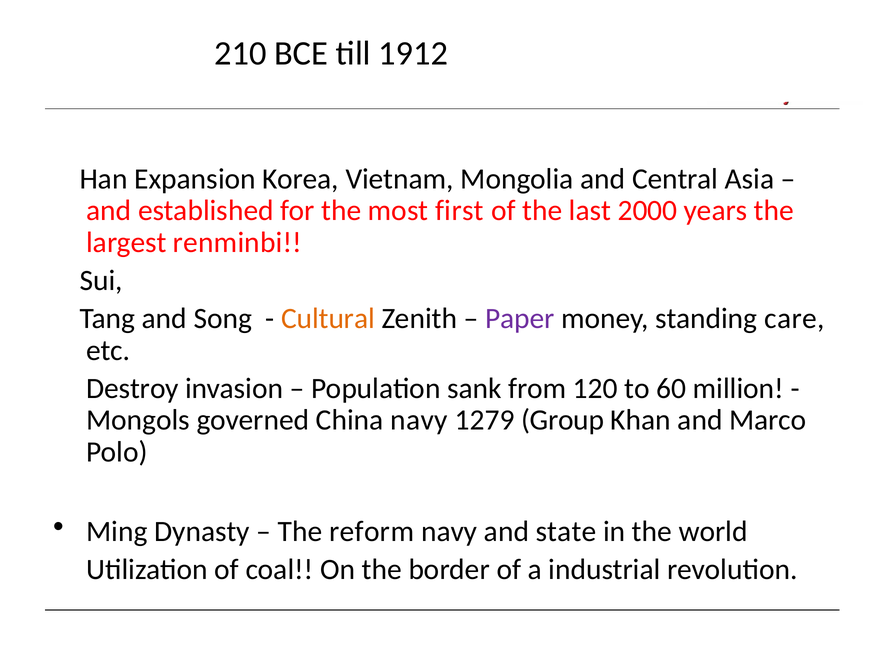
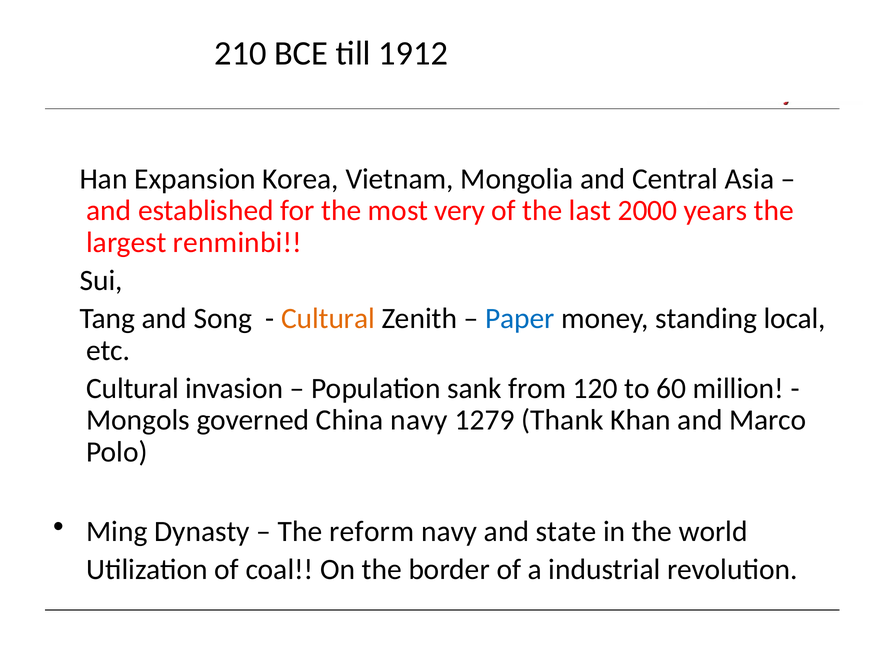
first: first -> very
Paper colour: purple -> blue
care: care -> local
Destroy at (133, 389): Destroy -> Cultural
Group: Group -> Thank
